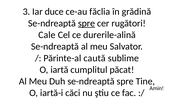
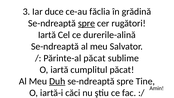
Cale at (47, 35): Cale -> Iartă
Părinte-al caută: caută -> păcat
Duh underline: none -> present
